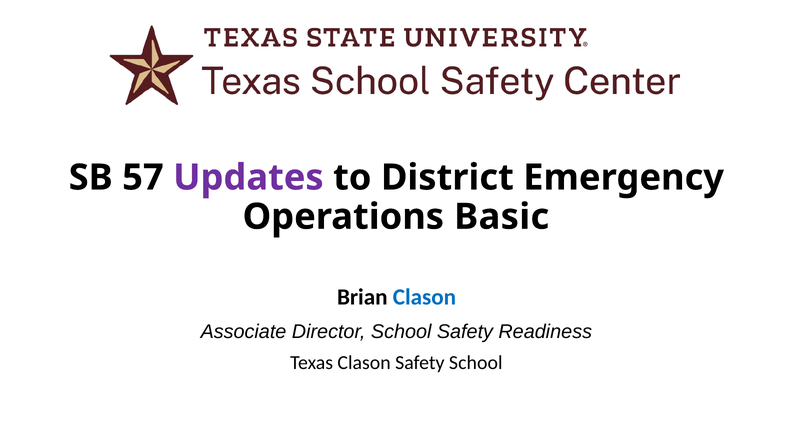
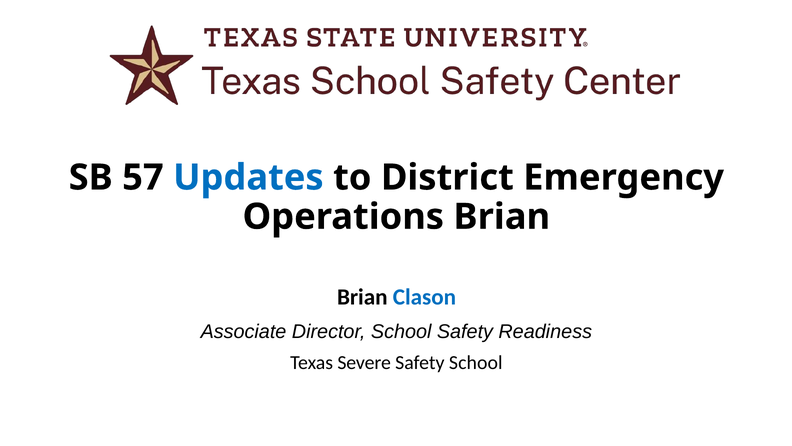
Updates colour: purple -> blue
Operations Basic: Basic -> Brian
Texas Clason: Clason -> Severe
